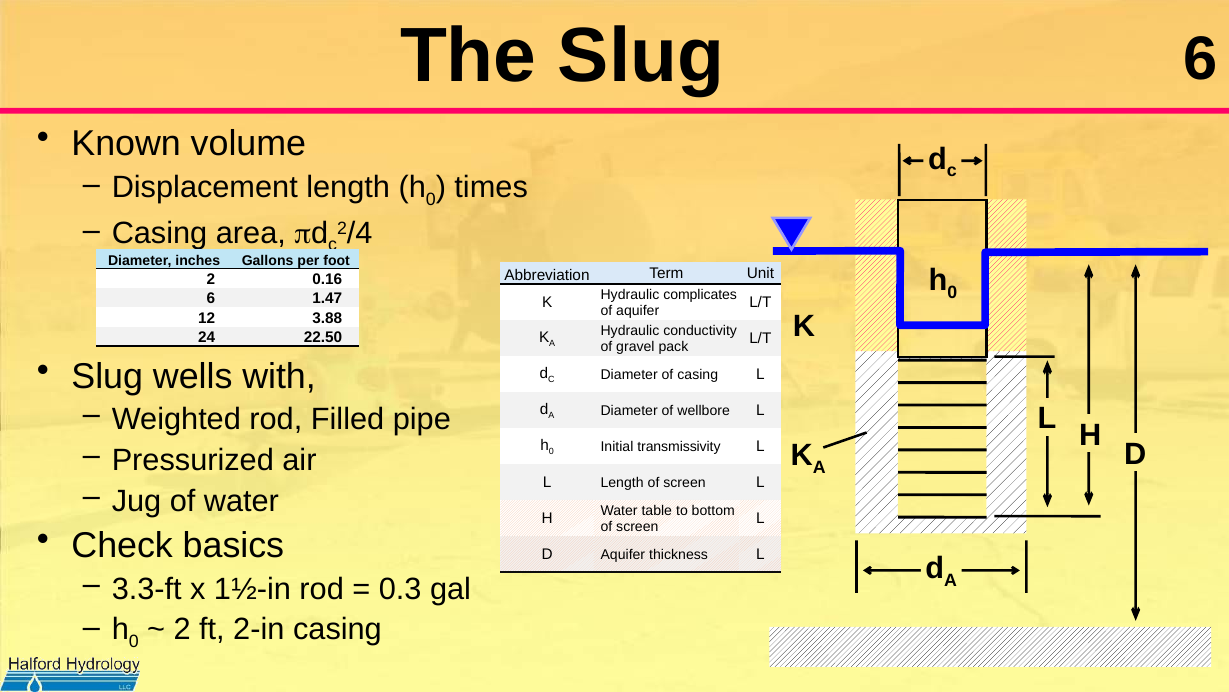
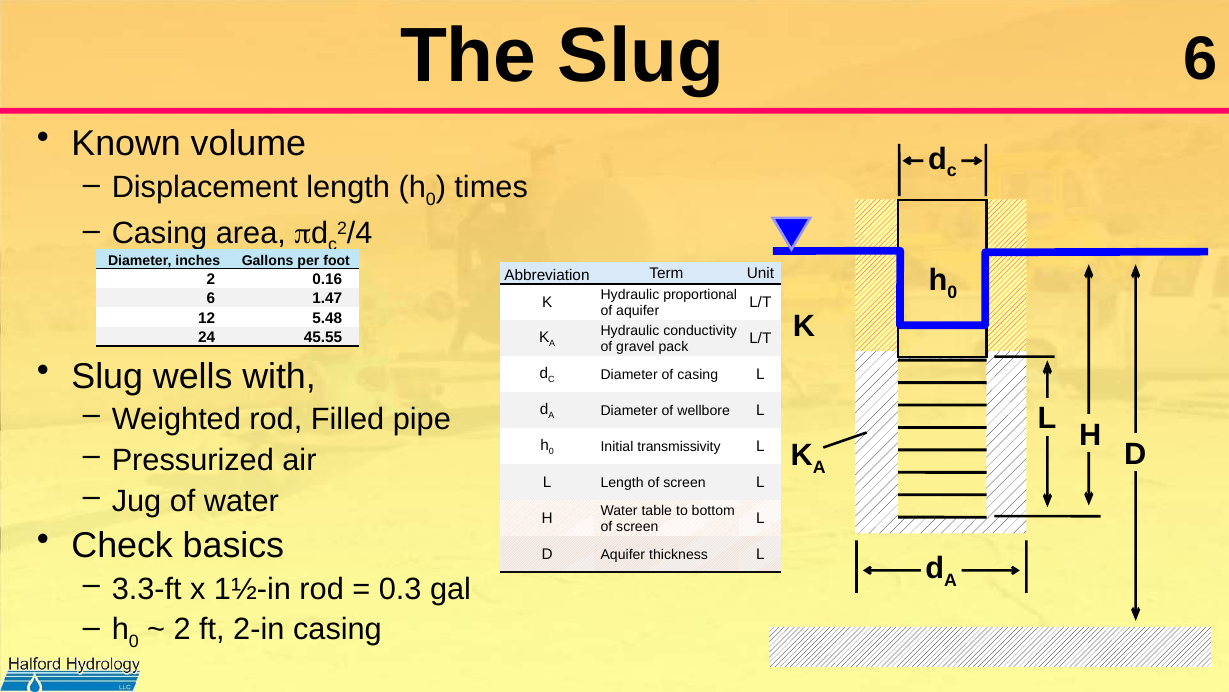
complicates: complicates -> proportional
3.88: 3.88 -> 5.48
22.50: 22.50 -> 45.55
